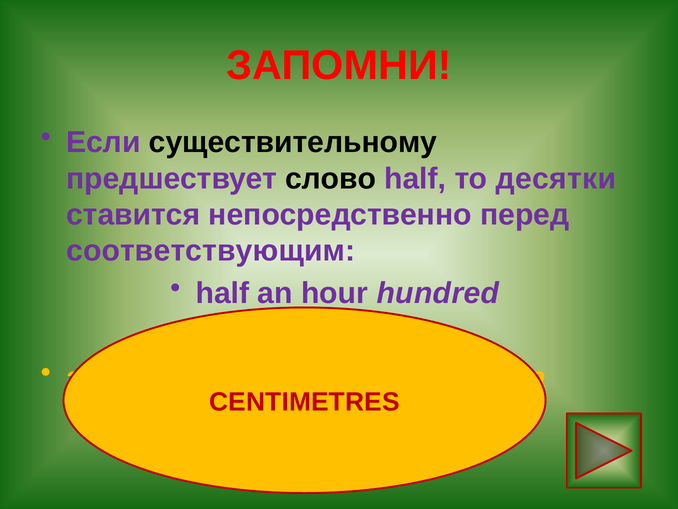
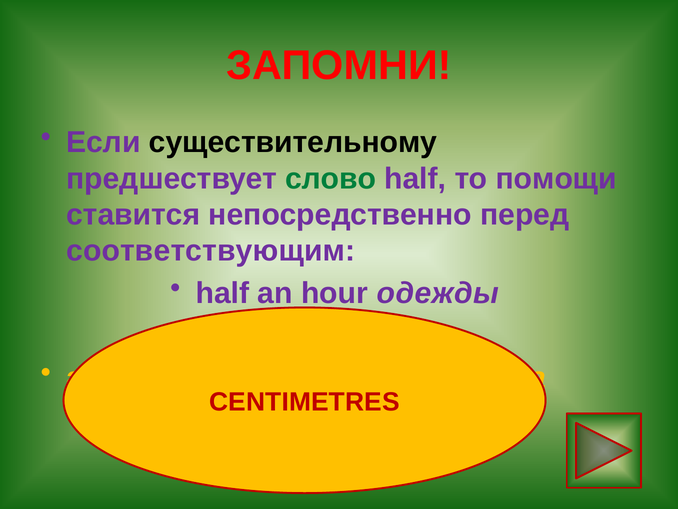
слово colour: black -> green
десятки: десятки -> помощи
hundred: hundred -> одежды
